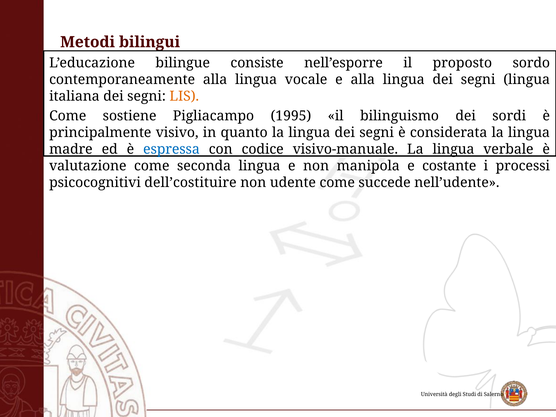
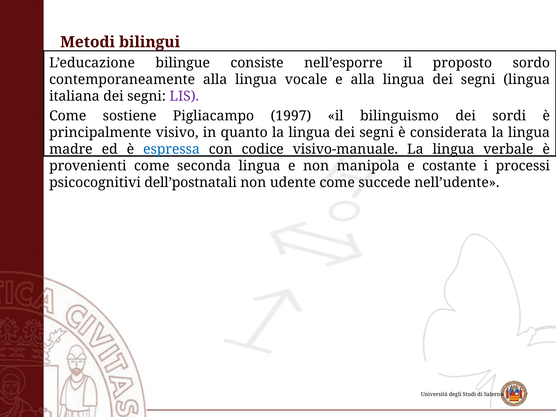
LIS colour: orange -> purple
1995: 1995 -> 1997
valutazione: valutazione -> provenienti
dell’costituire: dell’costituire -> dell’postnatali
